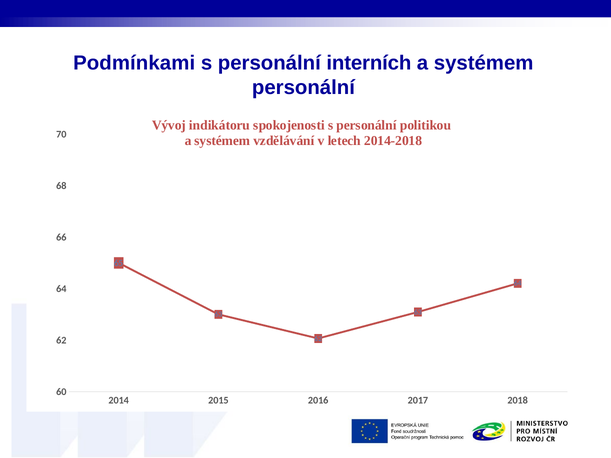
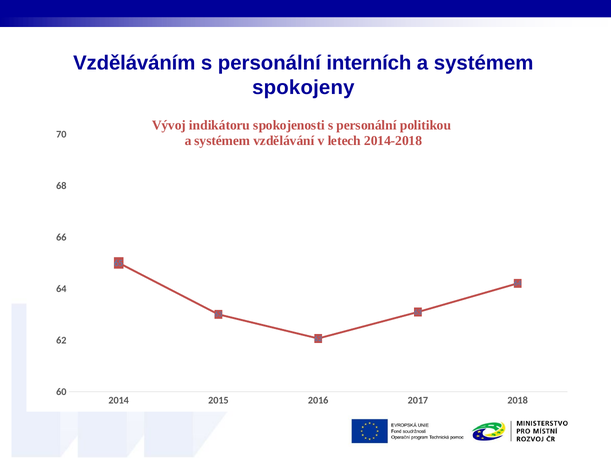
Podmínkami: Podmínkami -> Vzděláváním
personální at (303, 87): personální -> spokojeny
